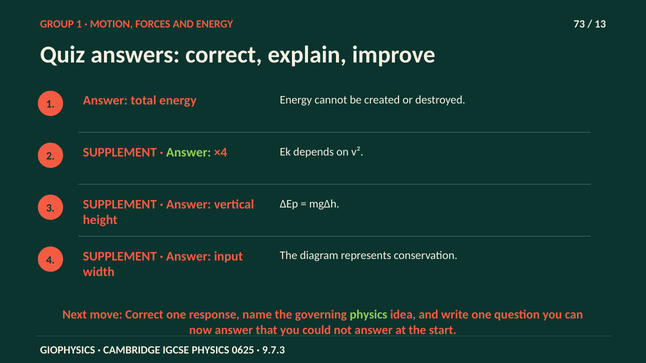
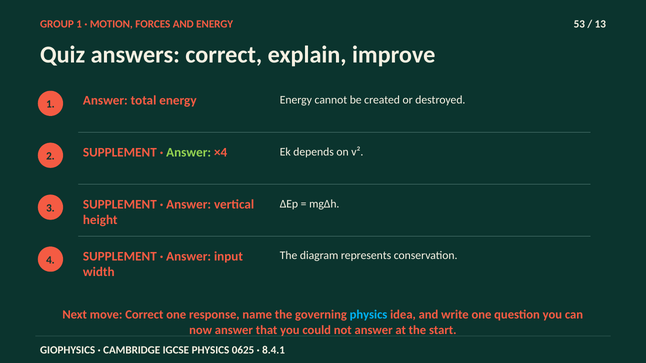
73: 73 -> 53
physics at (369, 315) colour: light green -> light blue
9.7.3: 9.7.3 -> 8.4.1
